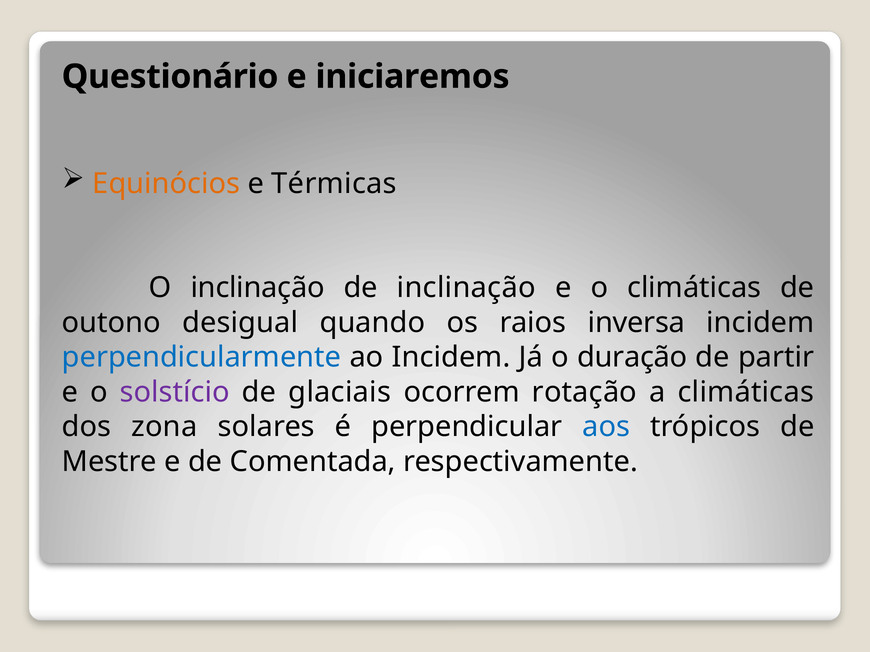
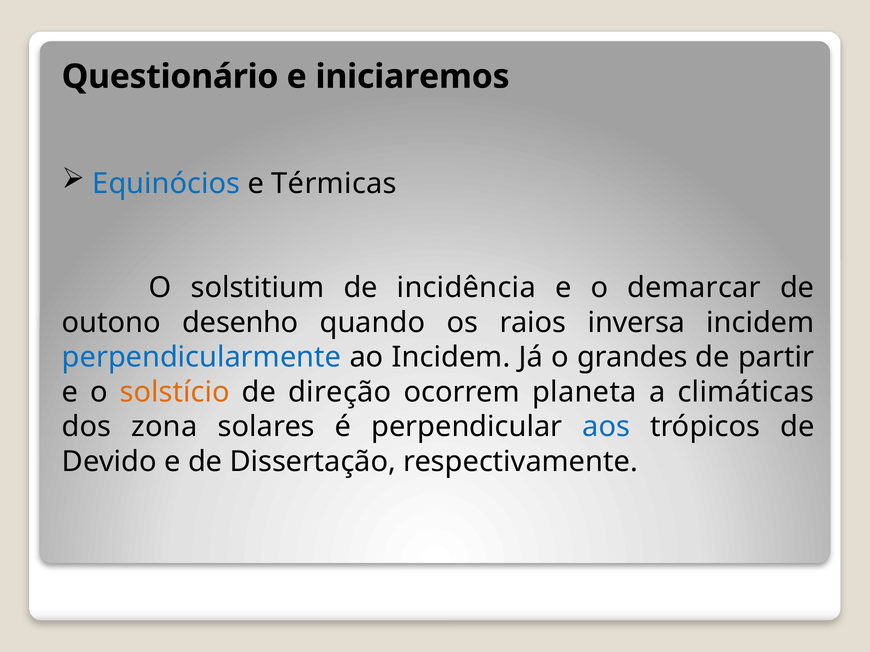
Equinócios colour: orange -> blue
O inclinação: inclinação -> solstitium
de inclinação: inclinação -> incidência
o climáticas: climáticas -> demarcar
desigual: desigual -> desenho
duração: duração -> grandes
solstício colour: purple -> orange
glaciais: glaciais -> direção
rotação: rotação -> planeta
Mestre: Mestre -> Devido
Comentada: Comentada -> Dissertação
